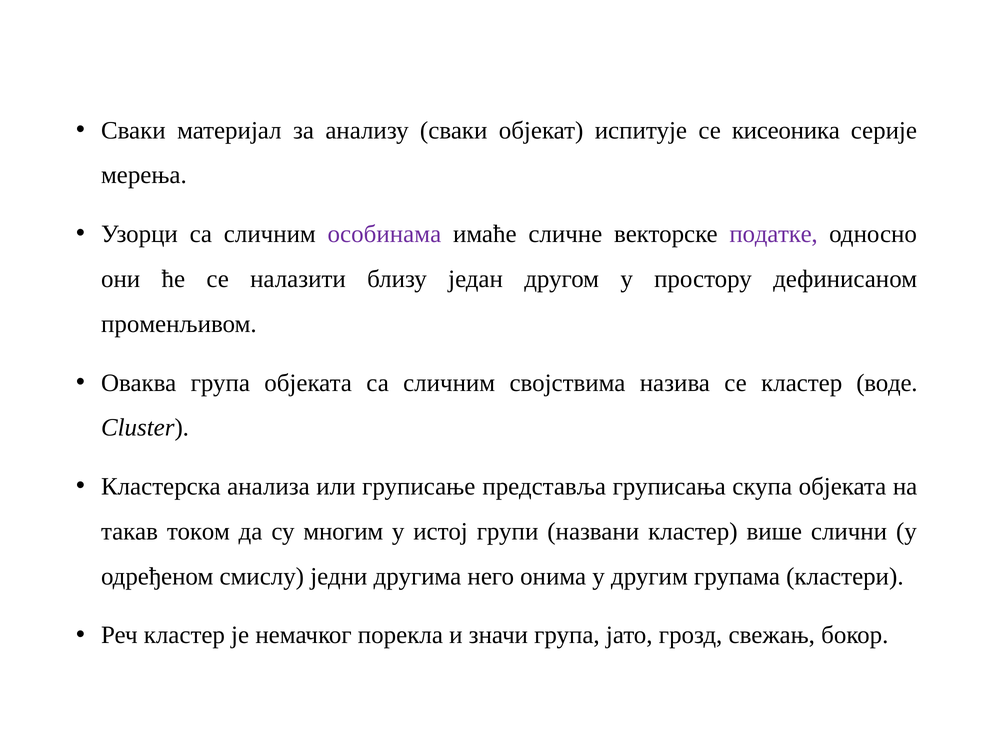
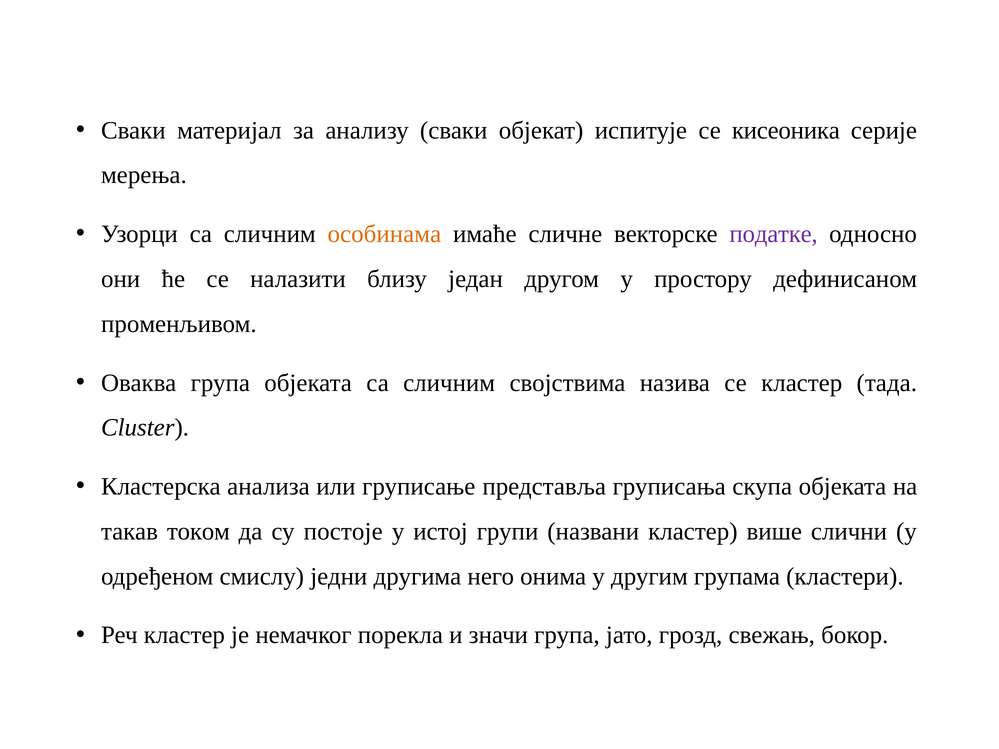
особинама colour: purple -> orange
воде: воде -> тада
многим: многим -> постоје
